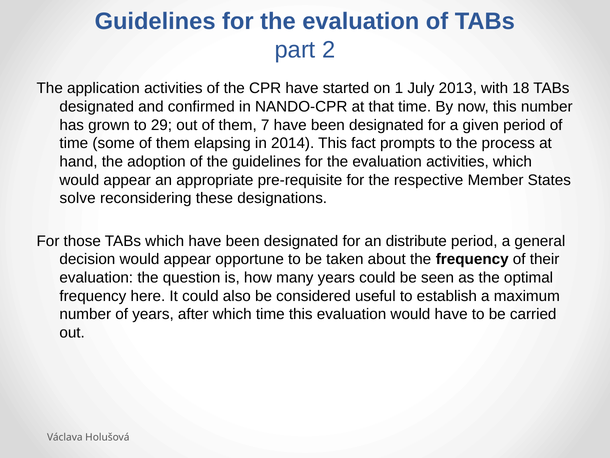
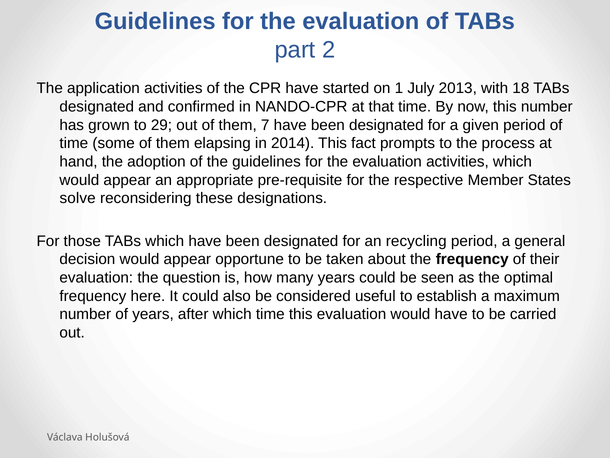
distribute: distribute -> recycling
